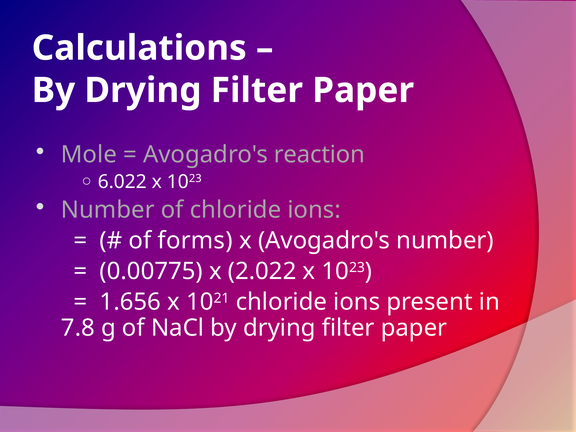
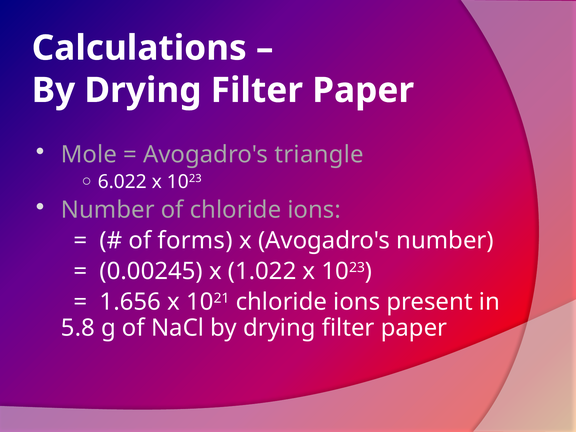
reaction: reaction -> triangle
0.00775: 0.00775 -> 0.00245
2.022: 2.022 -> 1.022
7.8: 7.8 -> 5.8
